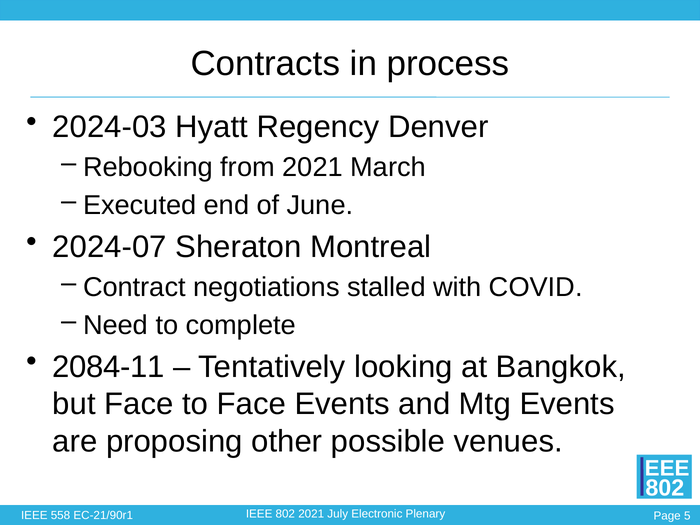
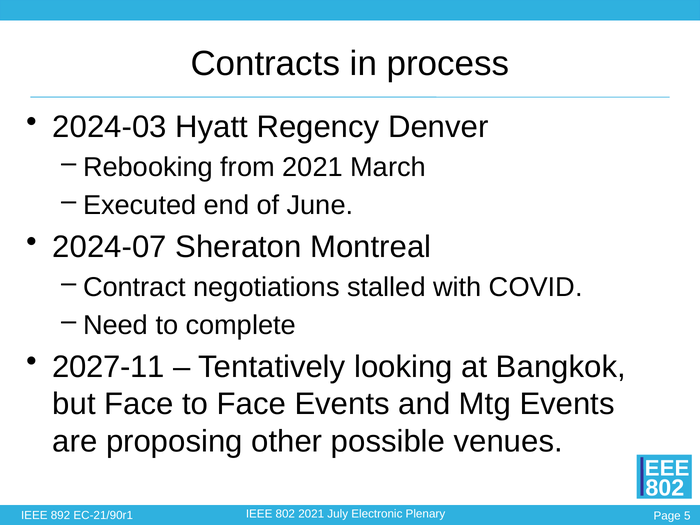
2084-11: 2084-11 -> 2027-11
558: 558 -> 892
